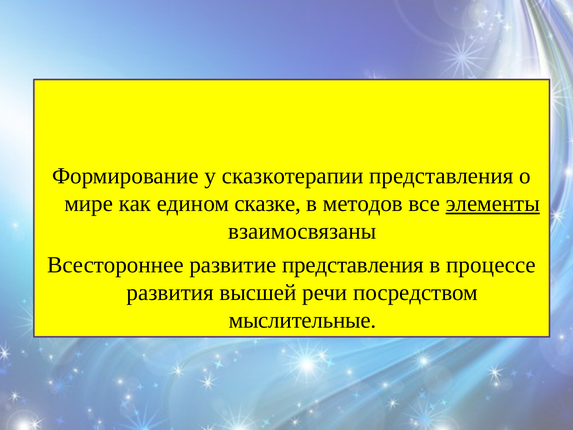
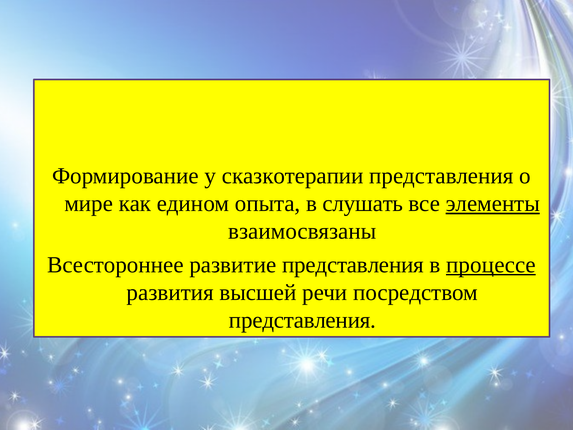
сказке: сказке -> опыта
методов: методов -> слушать
процессе underline: none -> present
мыслительные at (302, 320): мыслительные -> представления
